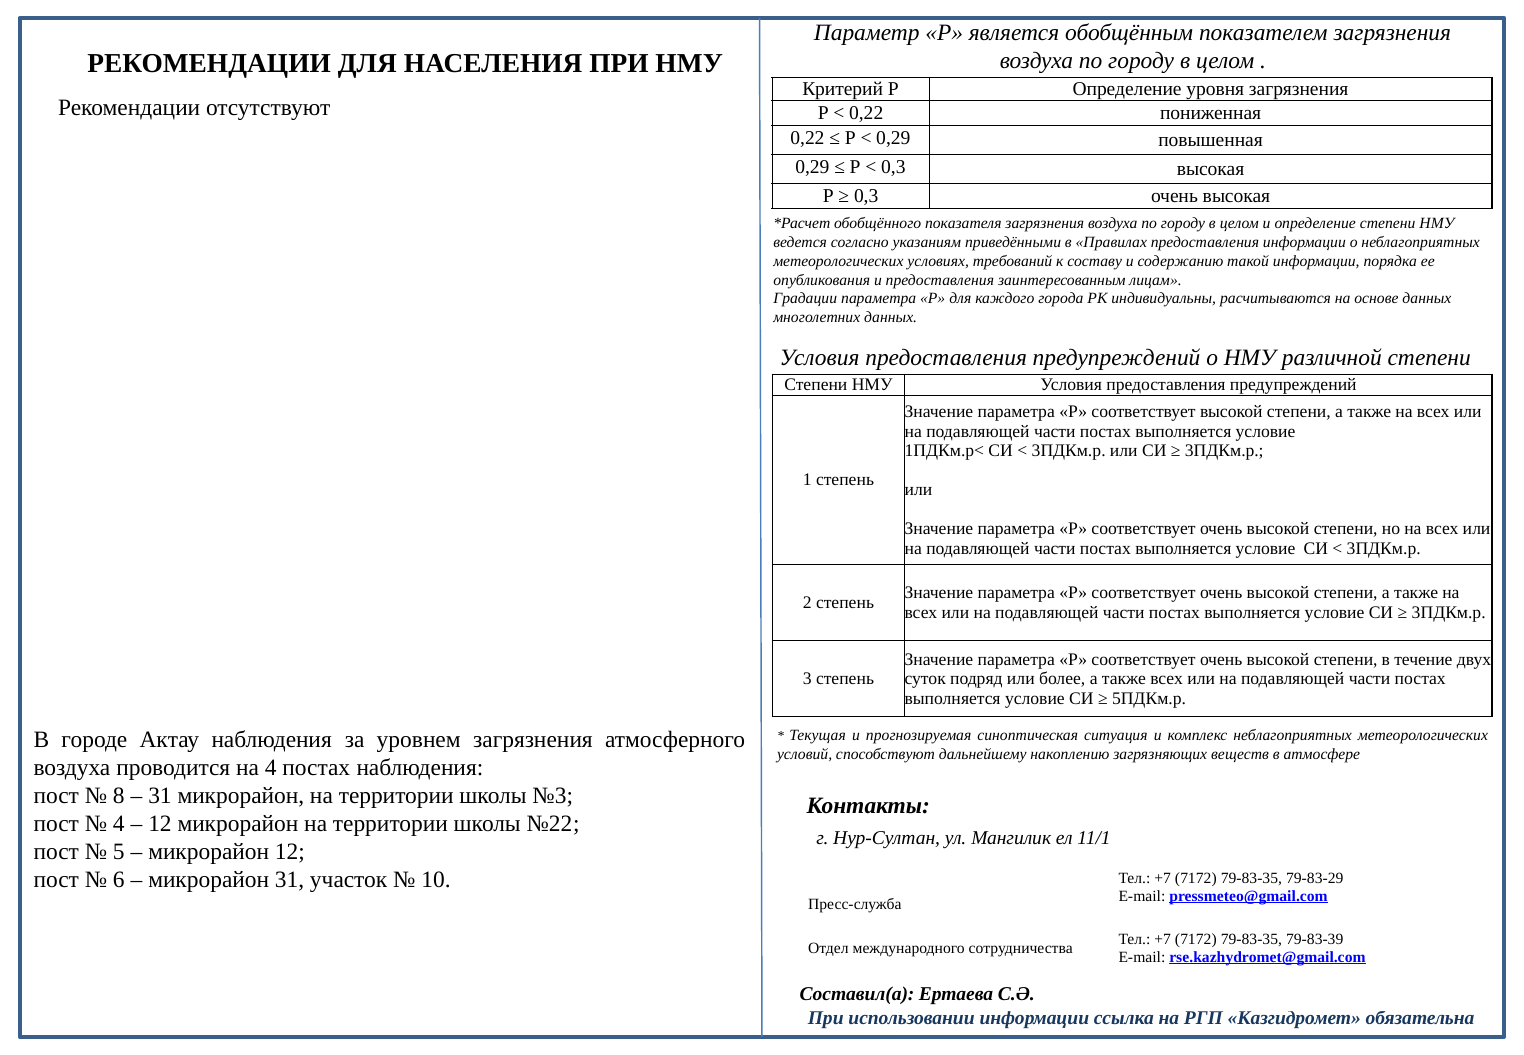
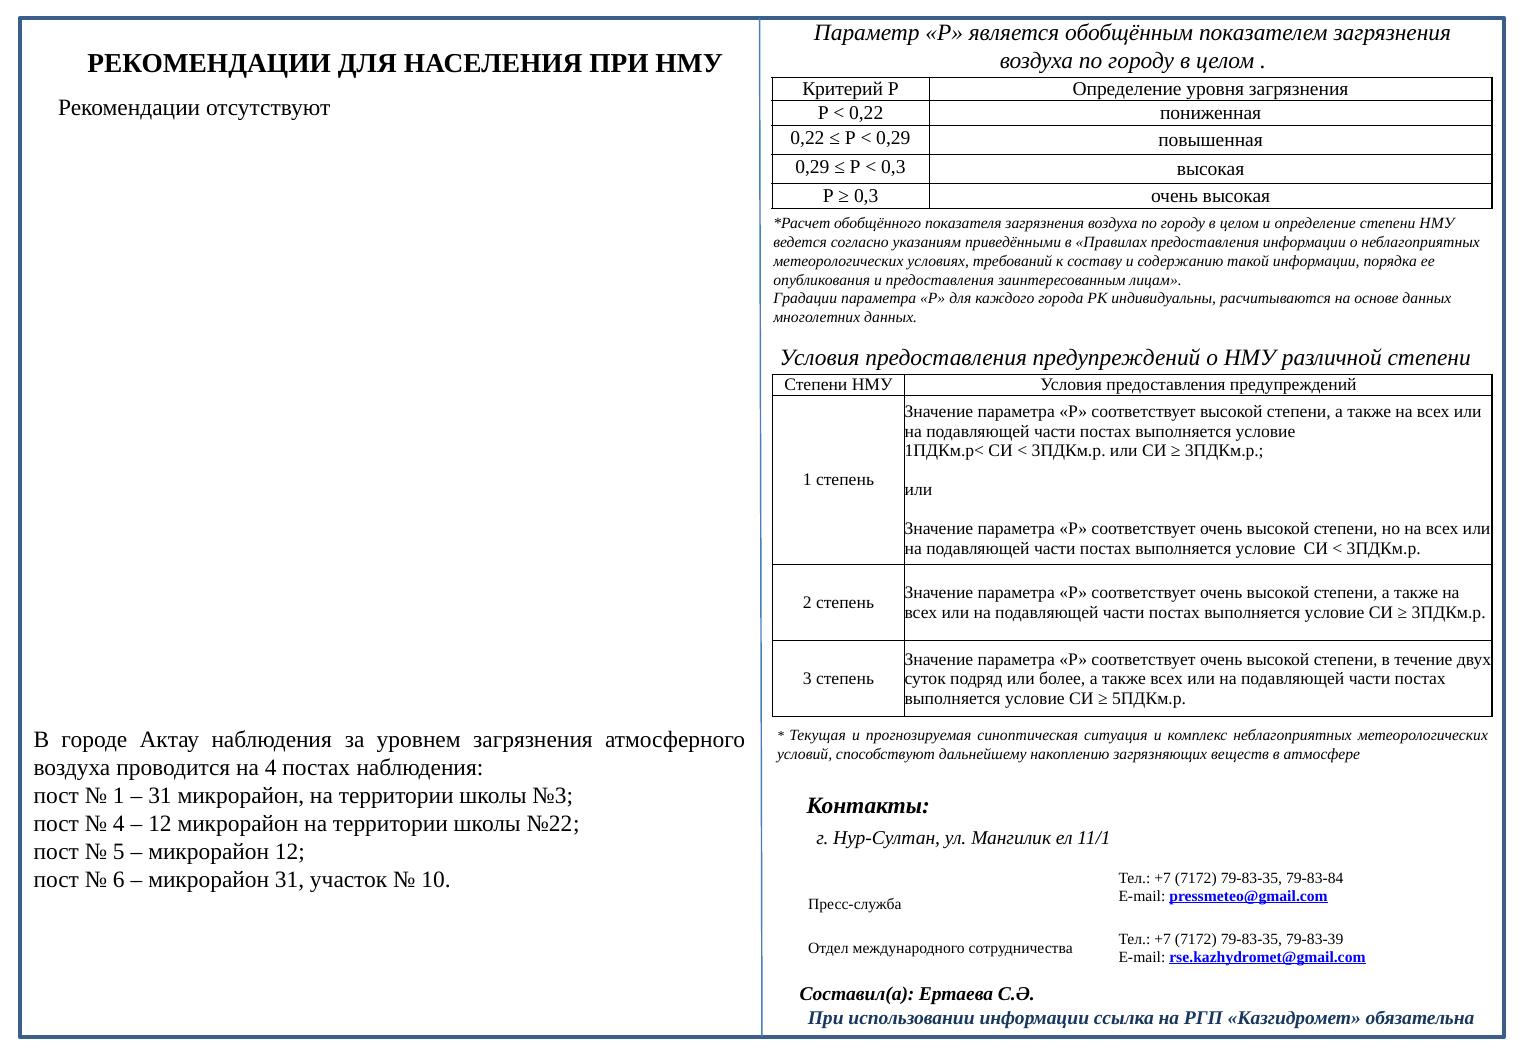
8 at (119, 796): 8 -> 1
79-83-29: 79-83-29 -> 79-83-84
